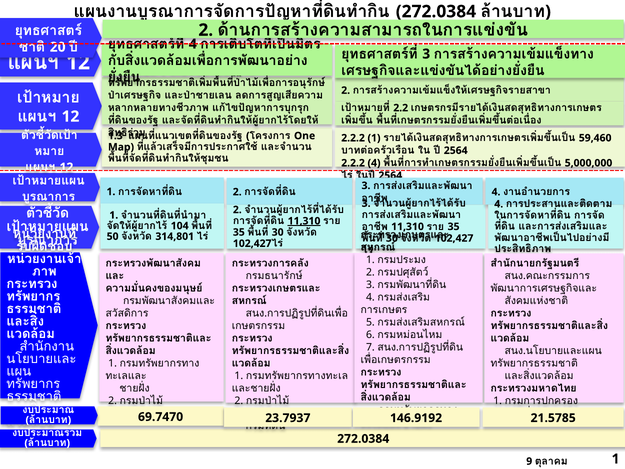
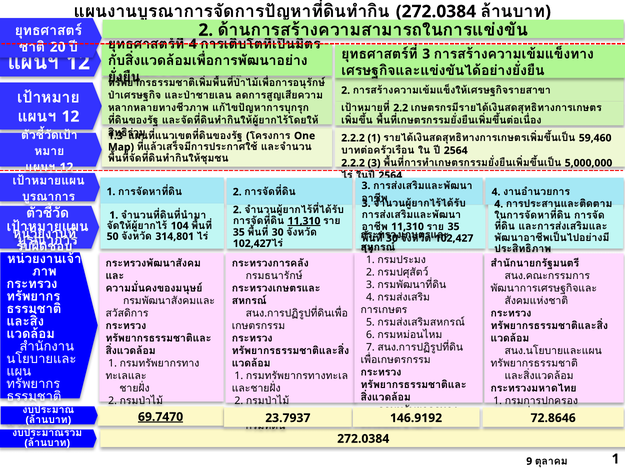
2.2.2 4: 4 -> 3
69.7470 underline: none -> present
21.5785: 21.5785 -> 72.8646
